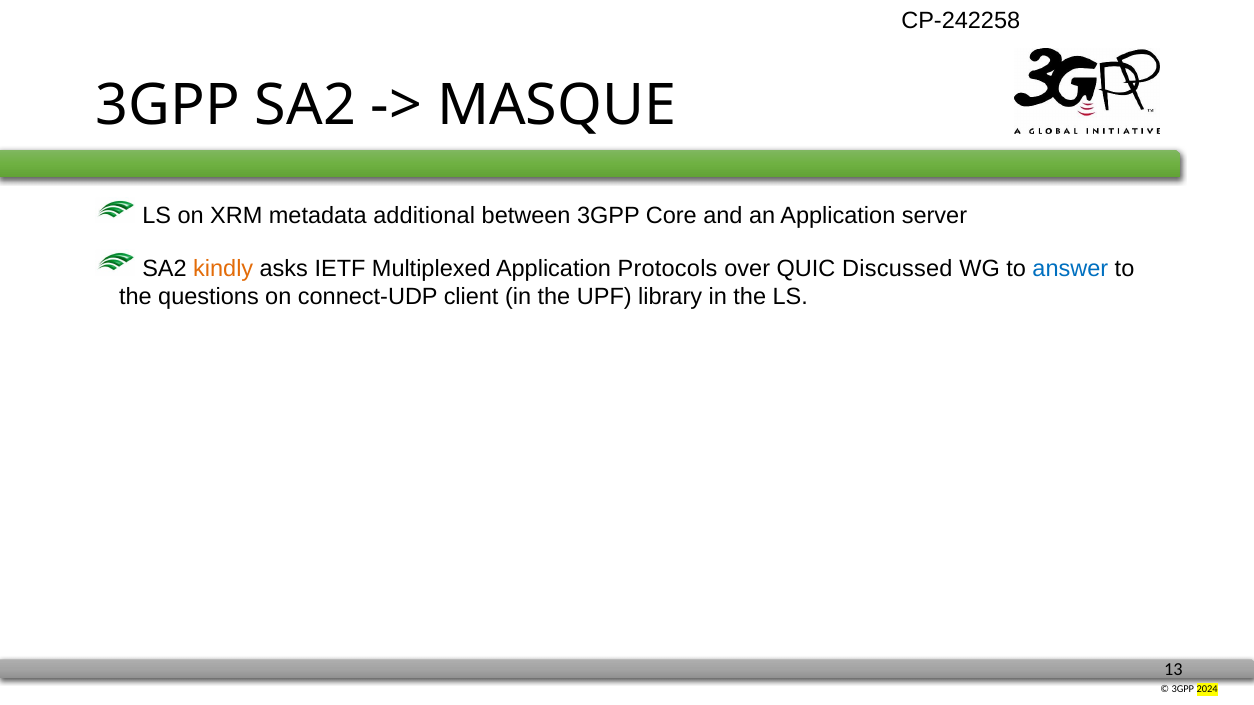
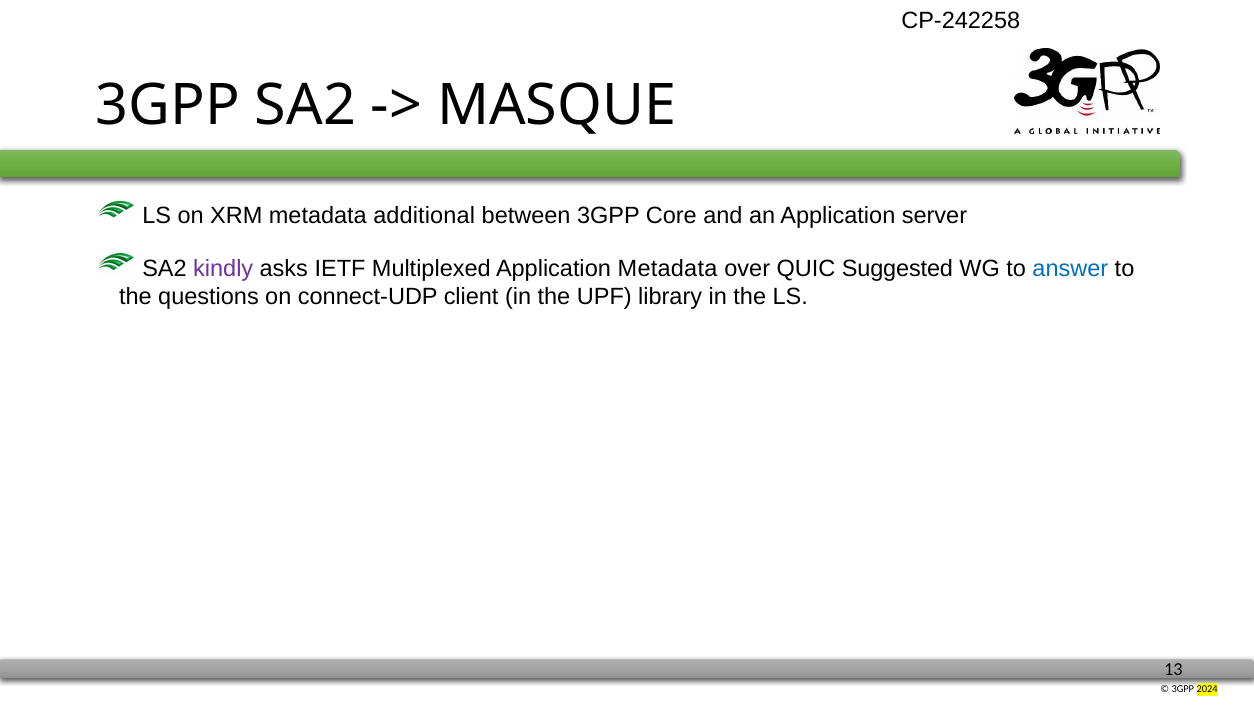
kindly colour: orange -> purple
Application Protocols: Protocols -> Metadata
Discussed: Discussed -> Suggested
